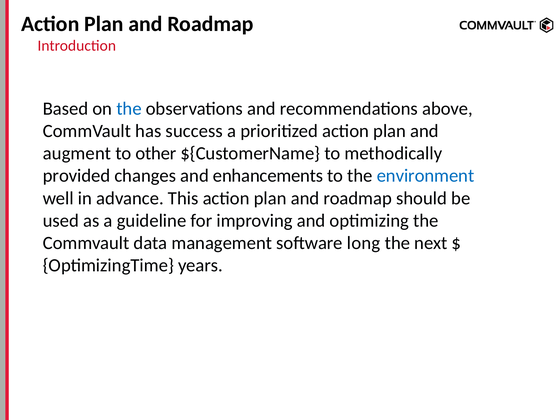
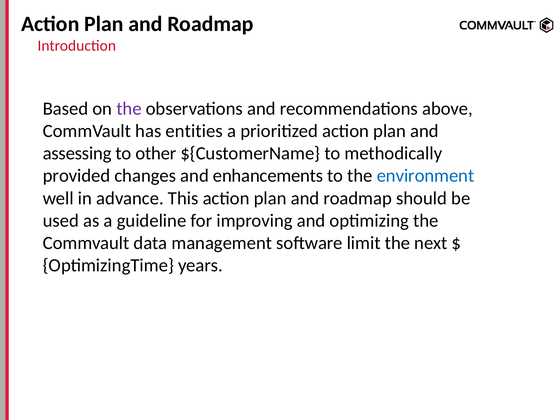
the at (129, 109) colour: blue -> purple
success: success -> entities
augment: augment -> assessing
long: long -> limit
